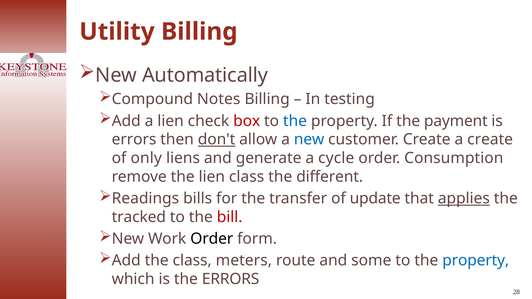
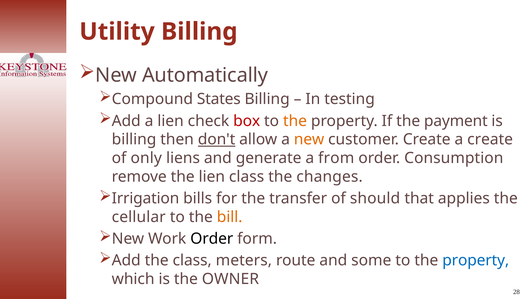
Notes: Notes -> States
the at (295, 121) colour: blue -> orange
errors at (134, 140): errors -> billing
new at (309, 140) colour: blue -> orange
cycle: cycle -> from
different: different -> changes
Readings: Readings -> Irrigation
update: update -> should
applies underline: present -> none
tracked: tracked -> cellular
bill colour: red -> orange
the ERRORS: ERRORS -> OWNER
